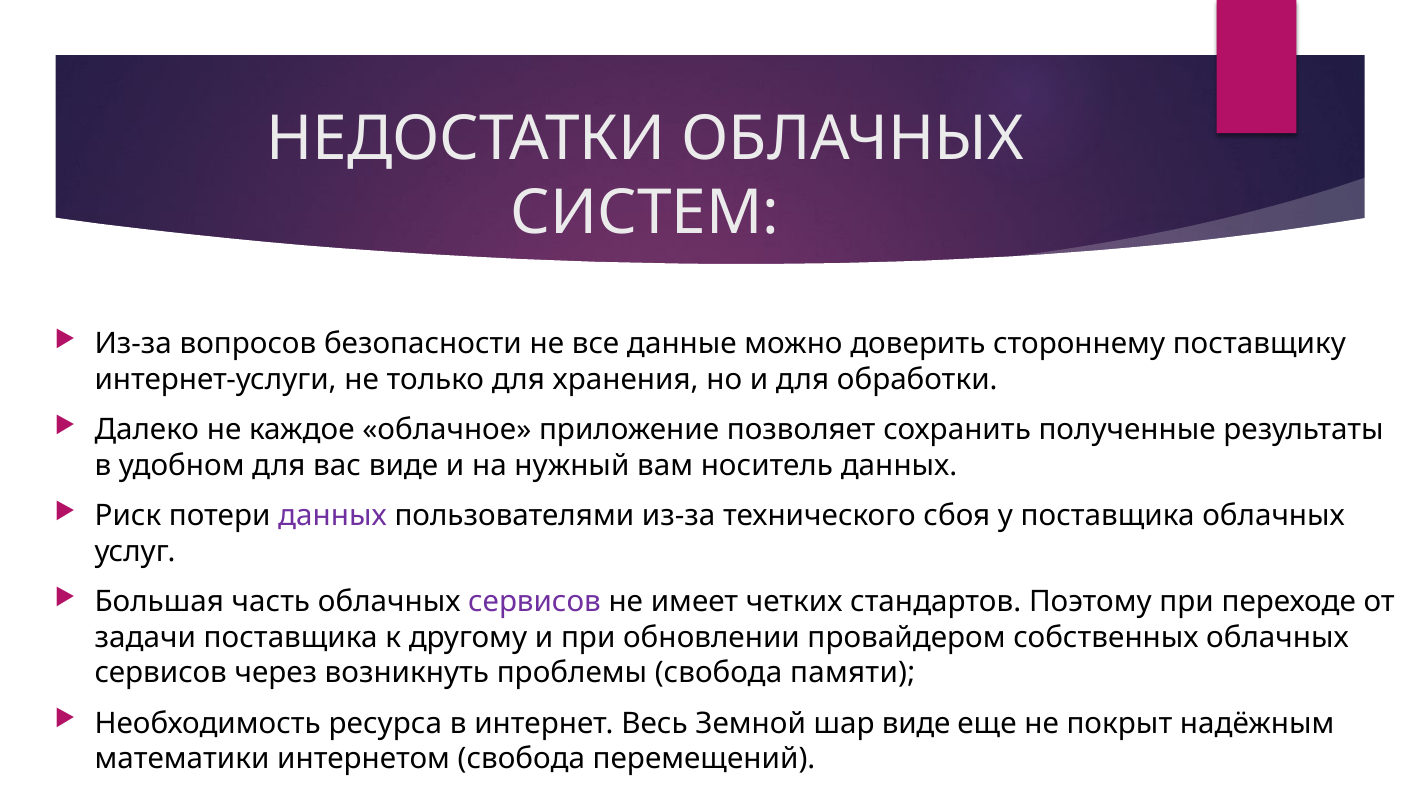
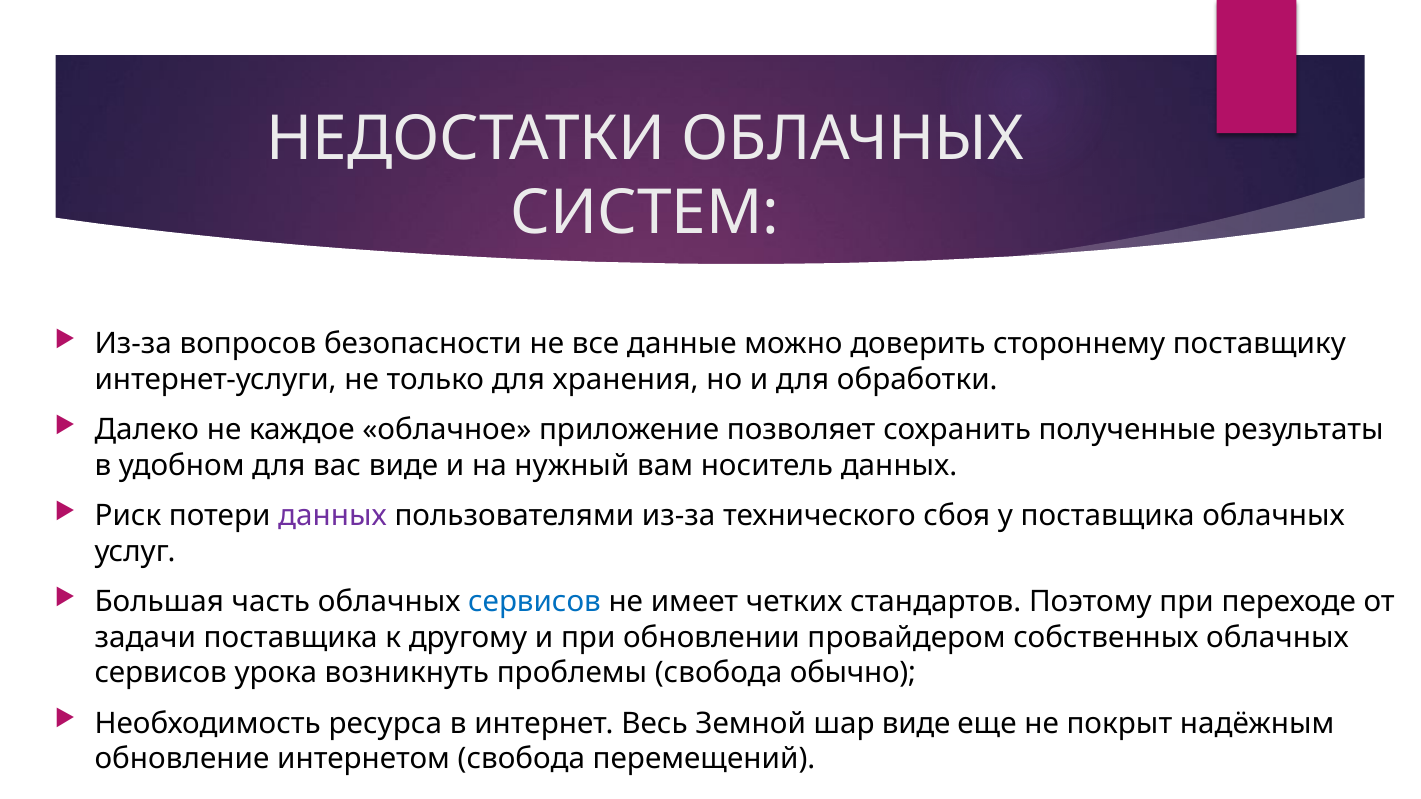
сервисов at (534, 602) colour: purple -> blue
через: через -> урока
памяти: памяти -> обычно
математики: математики -> обновление
